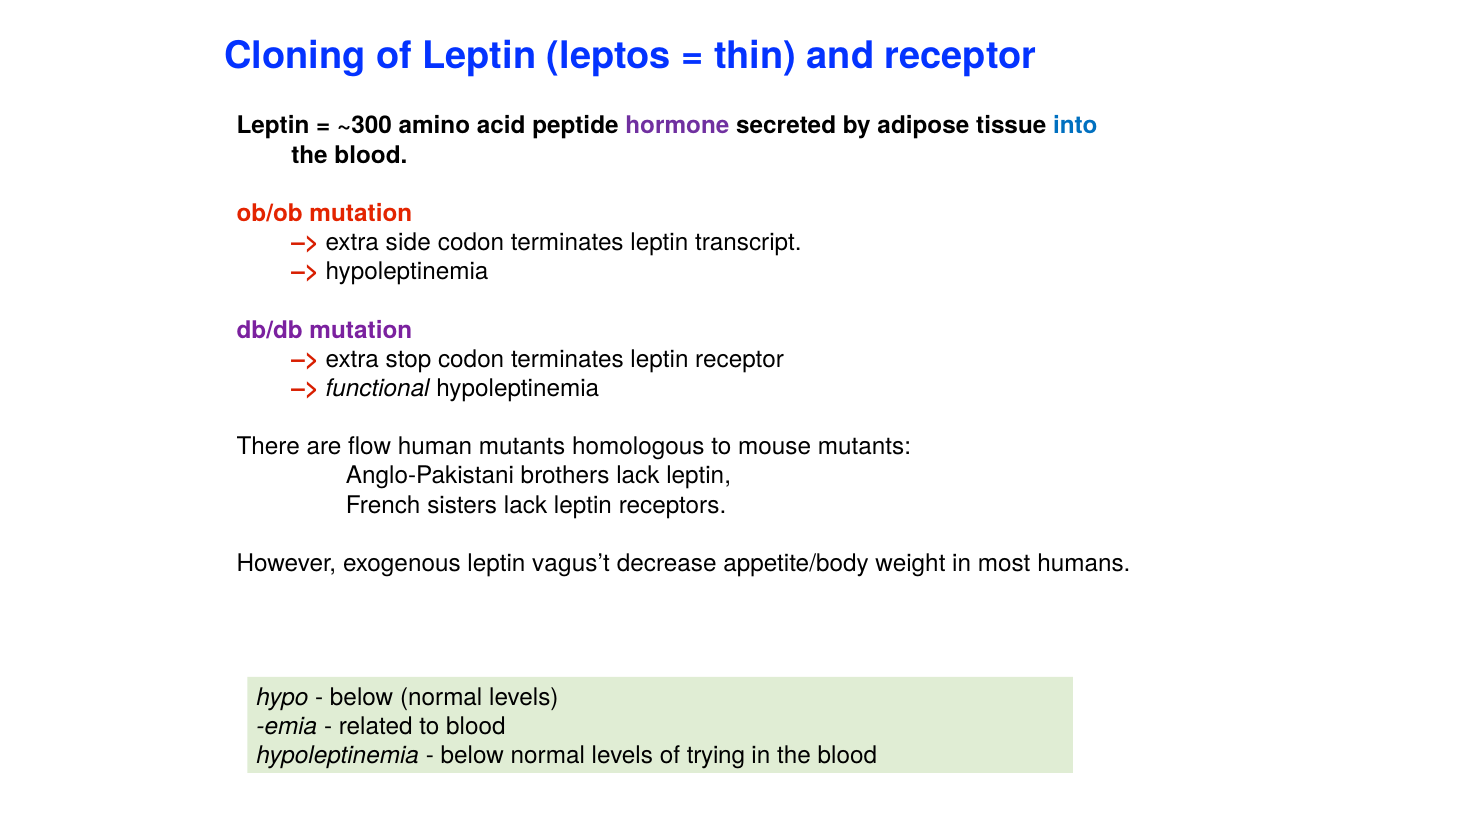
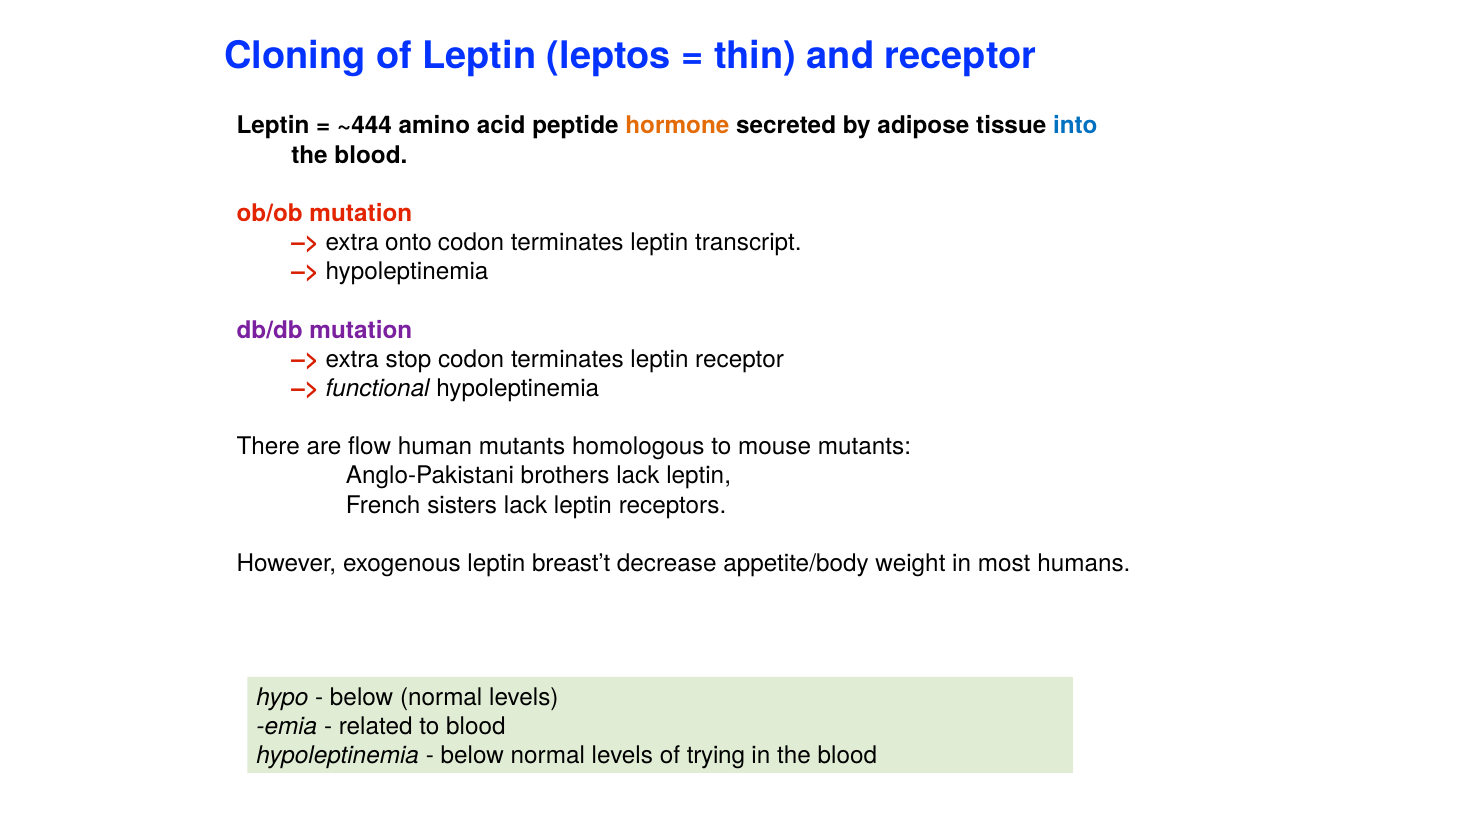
~300: ~300 -> ~444
hormone colour: purple -> orange
side: side -> onto
vagus’t: vagus’t -> breast’t
